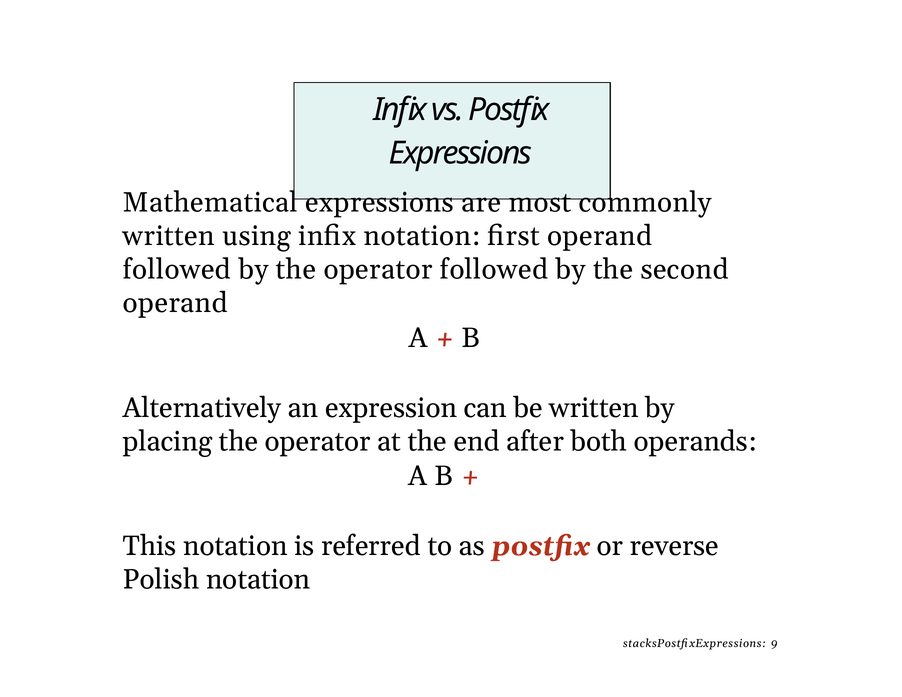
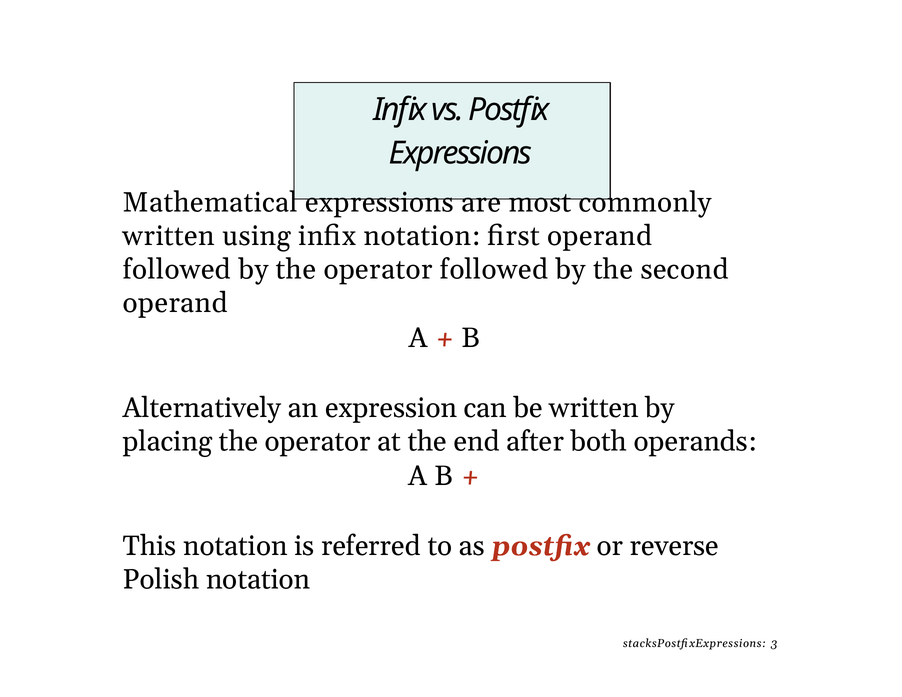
9: 9 -> 3
